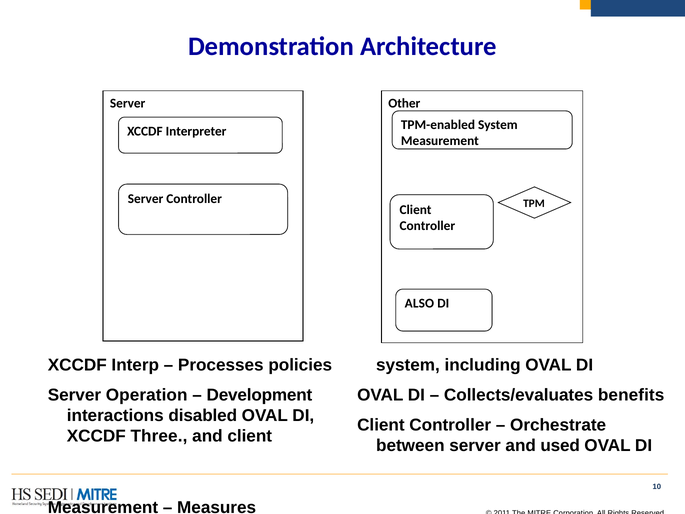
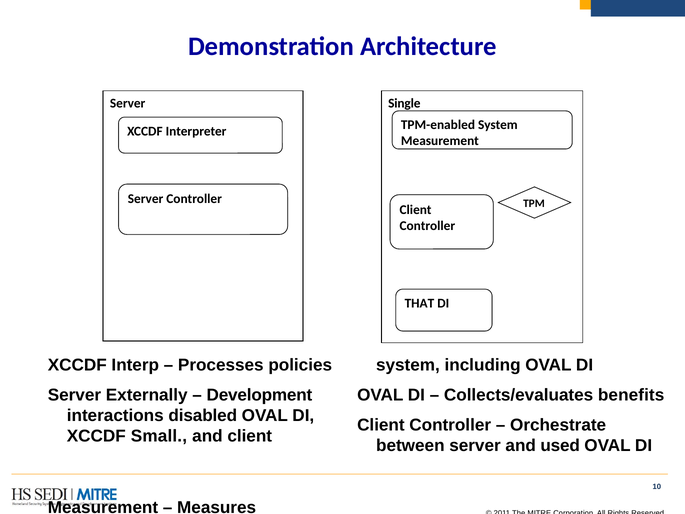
Other: Other -> Single
ALSO: ALSO -> THAT
Operation: Operation -> Externally
Three: Three -> Small
